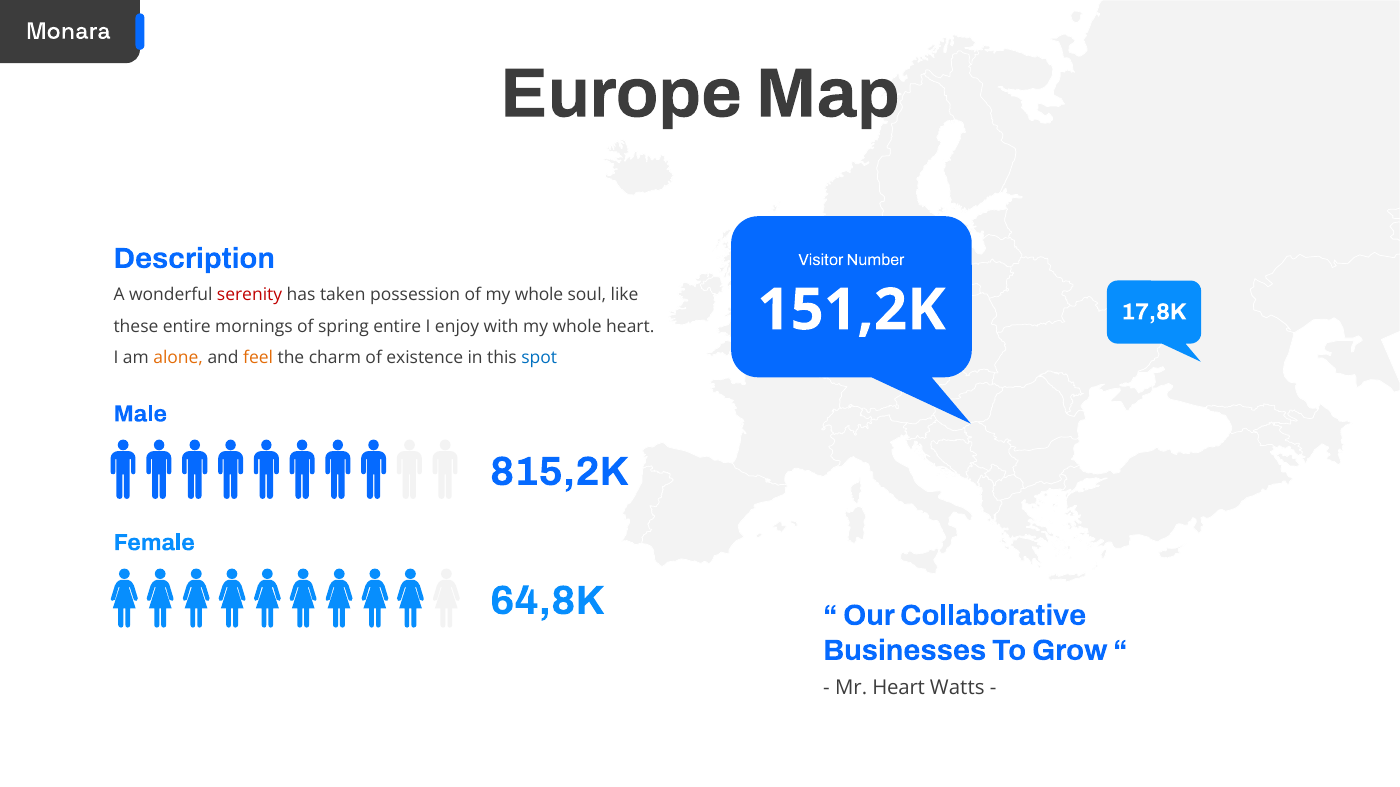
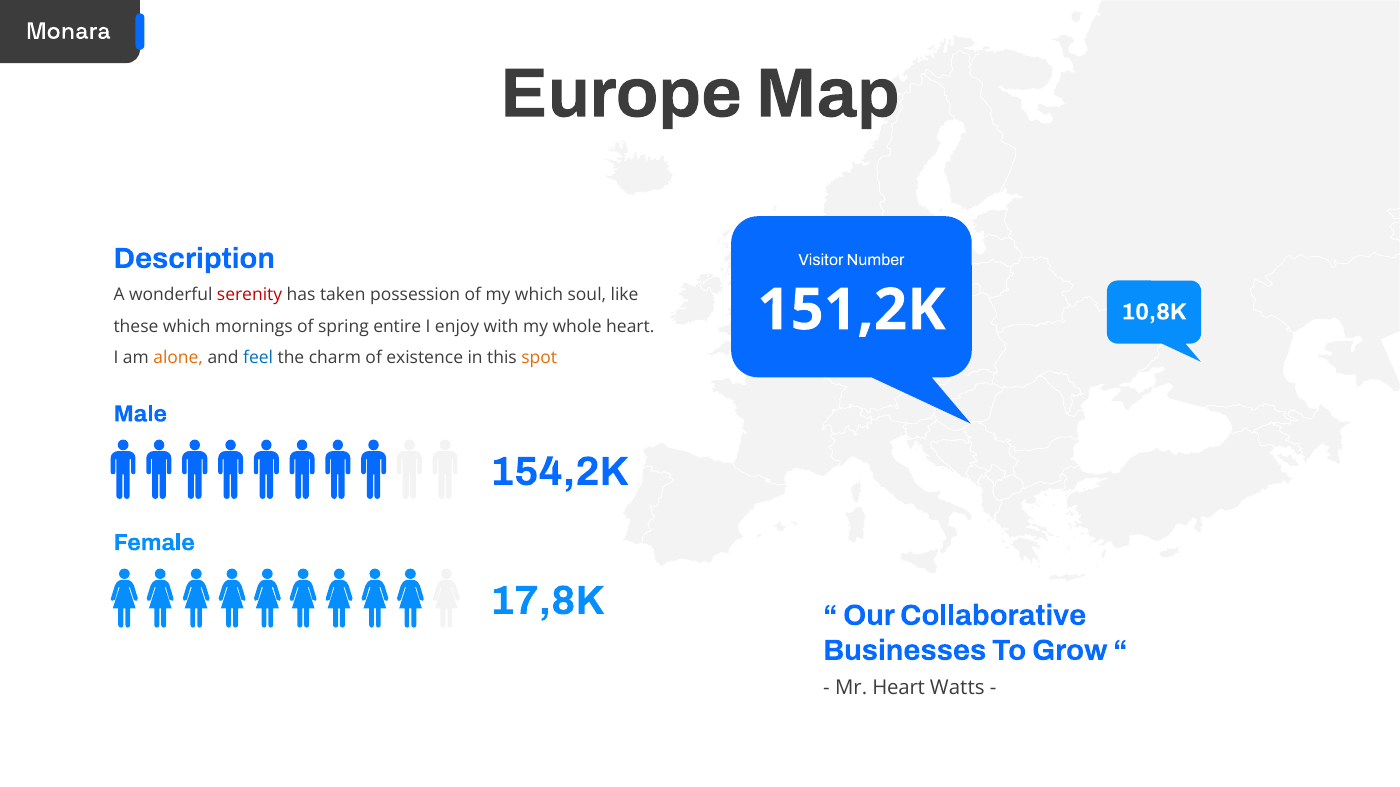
of my whole: whole -> which
17,8K: 17,8K -> 10,8K
these entire: entire -> which
feel colour: orange -> blue
spot colour: blue -> orange
815,2K: 815,2K -> 154,2K
64,8K: 64,8K -> 17,8K
